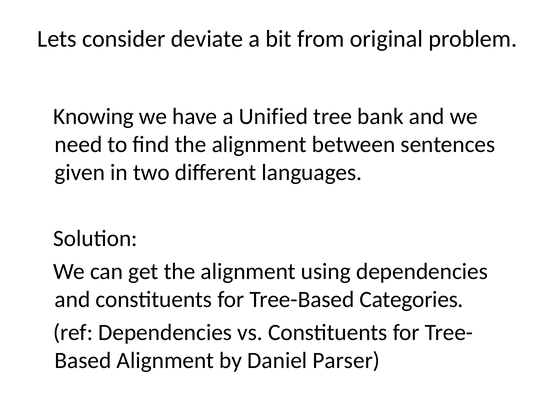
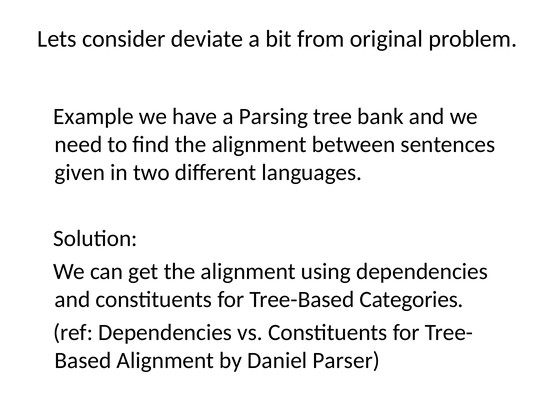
Knowing: Knowing -> Example
Unified: Unified -> Parsing
